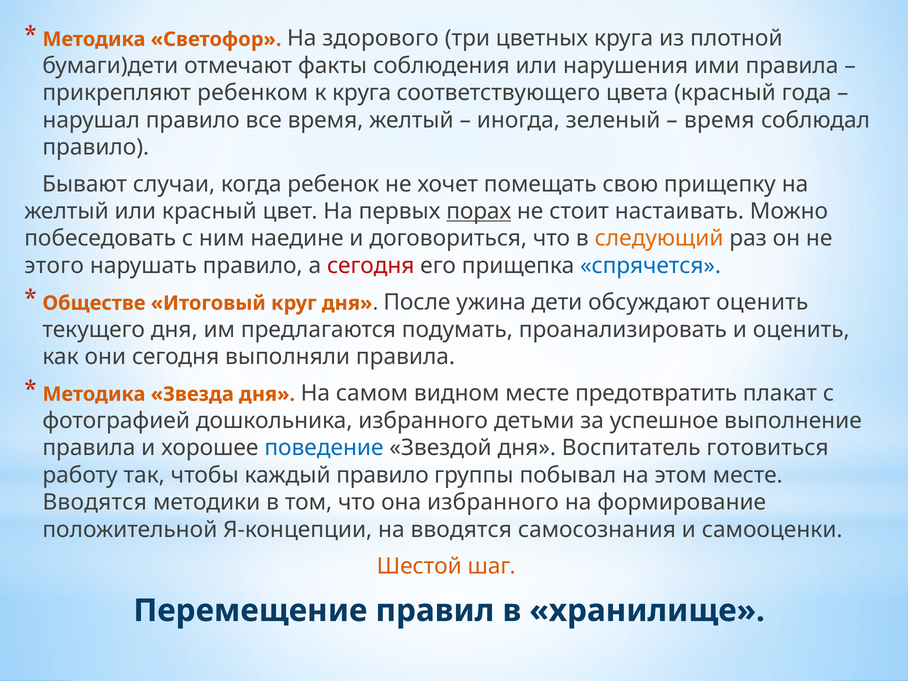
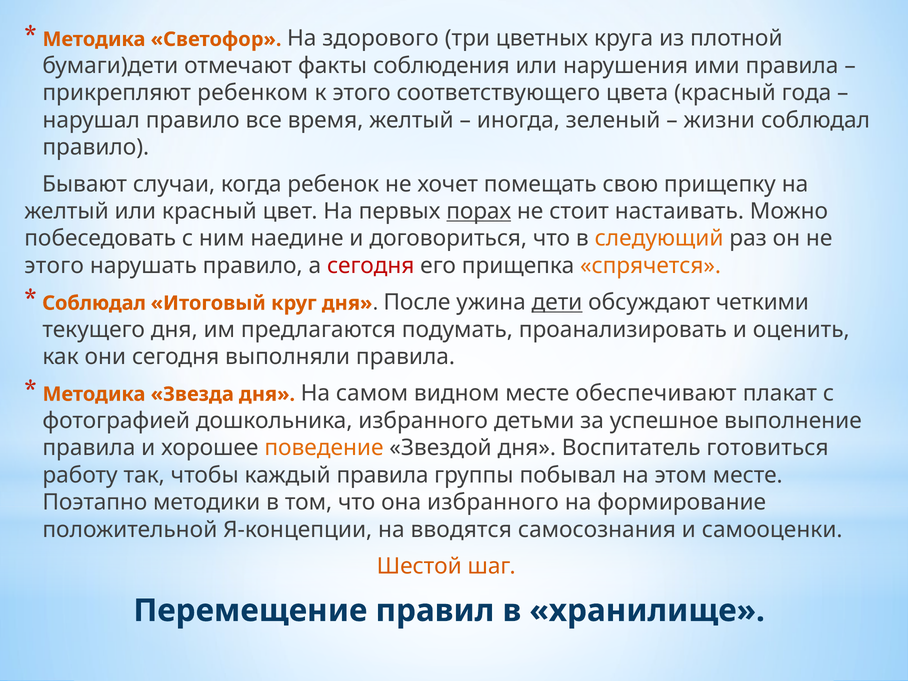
к круга: круга -> этого
время at (719, 120): время -> жизни
спрячется colour: blue -> orange
Обществе at (94, 303): Обществе -> Соблюдал
дети underline: none -> present
обсуждают оценить: оценить -> четкими
предотвратить: предотвратить -> обеспечивают
поведение colour: blue -> orange
каждый правило: правило -> правила
Вводятся at (95, 502): Вводятся -> Поэтапно
